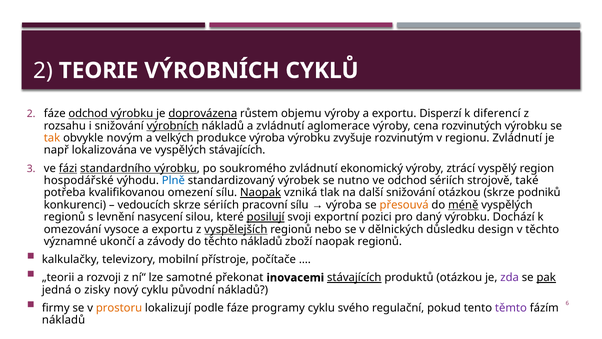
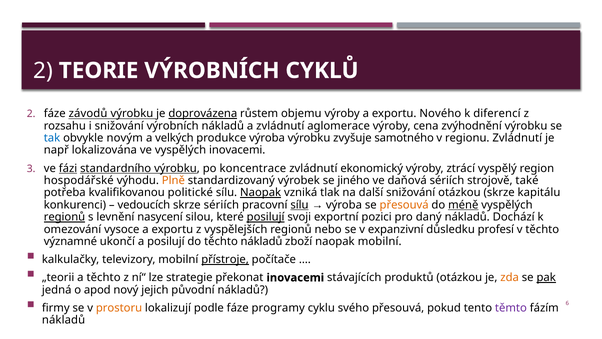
fáze odchod: odchod -> závodů
Disperzí: Disperzí -> Nového
výrobních at (173, 126) underline: present -> none
rozvinutých: rozvinutých -> zvýhodnění
tak colour: orange -> blue
rozvinutým: rozvinutým -> samotného
vyspělých stávajících: stávajících -> inovacemi
soukromého: soukromého -> koncentrace
Plně colour: blue -> orange
nutno: nutno -> jiného
ve odchod: odchod -> daňová
omezení: omezení -> politické
podniků: podniků -> kapitálu
sílu at (299, 205) underline: none -> present
regionů at (64, 217) underline: none -> present
daný výrobku: výrobku -> nákladů
vyspělejších underline: present -> none
dělnických: dělnických -> expanzivní
design: design -> profesí
a závody: závody -> posilují
naopak regionů: regionů -> mobilní
přístroje underline: none -> present
a rozvoji: rozvoji -> těchto
samotné: samotné -> strategie
stávajících at (354, 277) underline: present -> none
zda colour: purple -> orange
zisky: zisky -> apod
nový cyklu: cyklu -> jejich
svého regulační: regulační -> přesouvá
